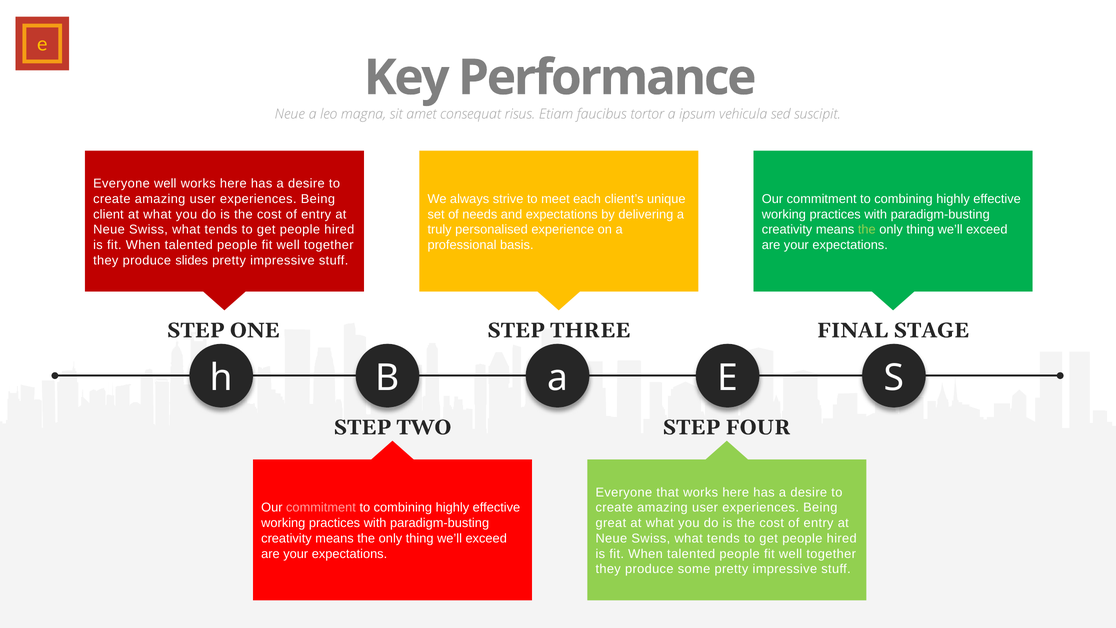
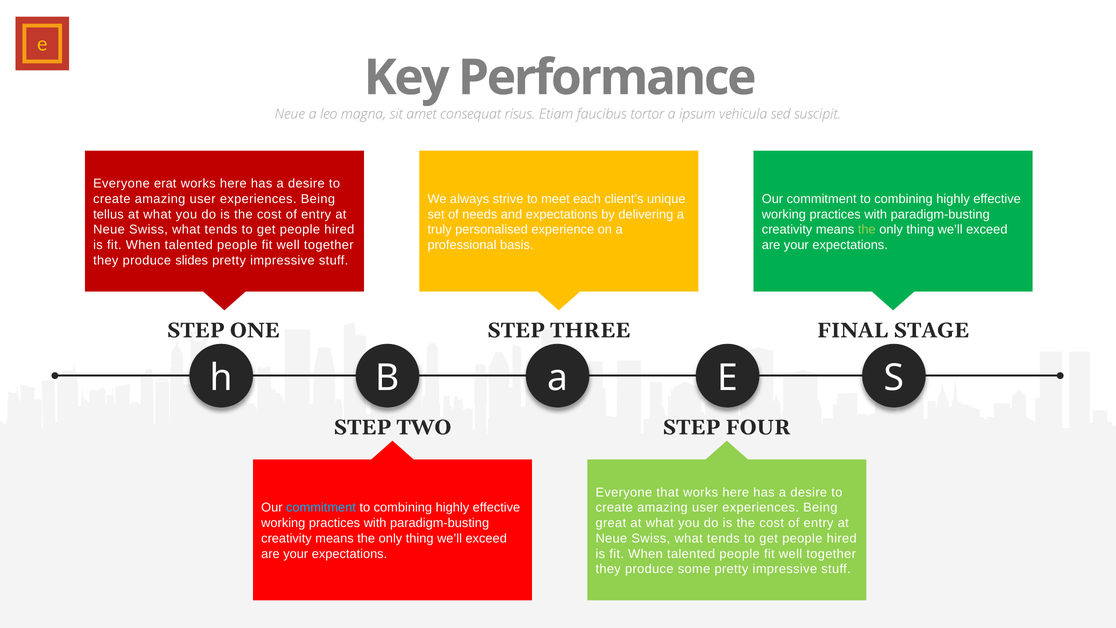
Everyone well: well -> erat
client: client -> tellus
commitment at (321, 508) colour: pink -> light blue
